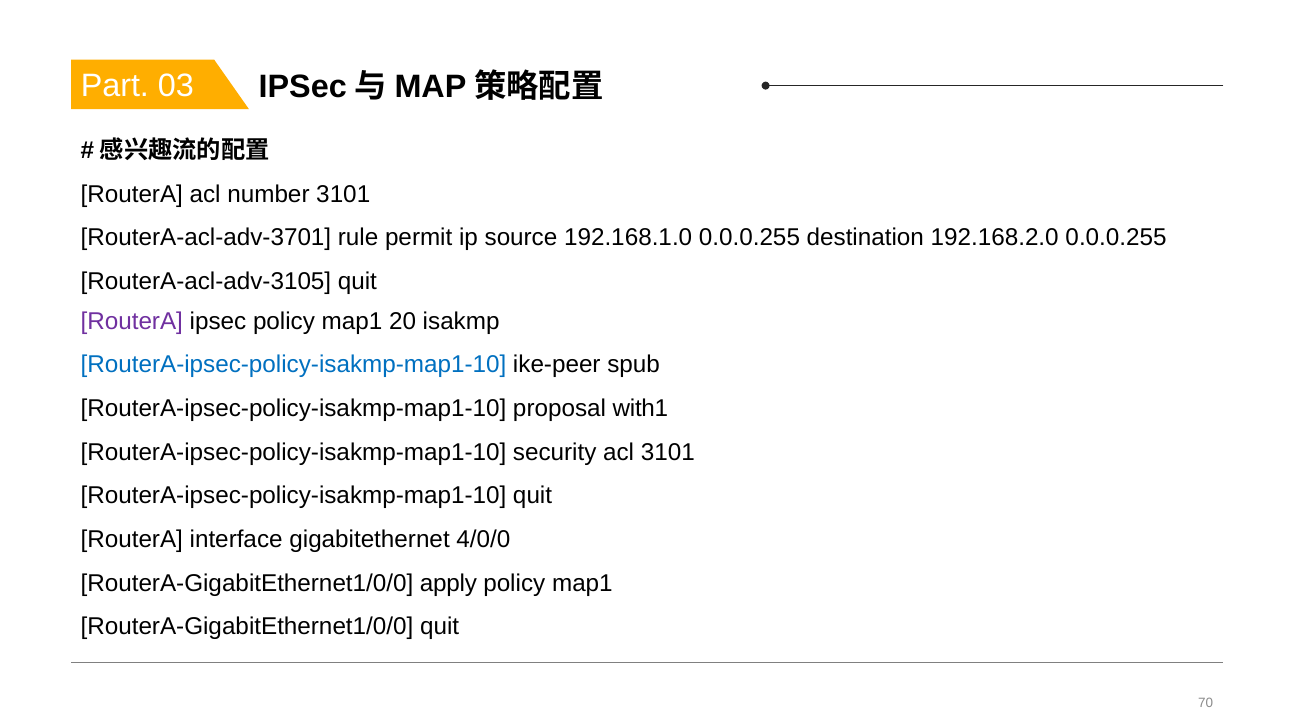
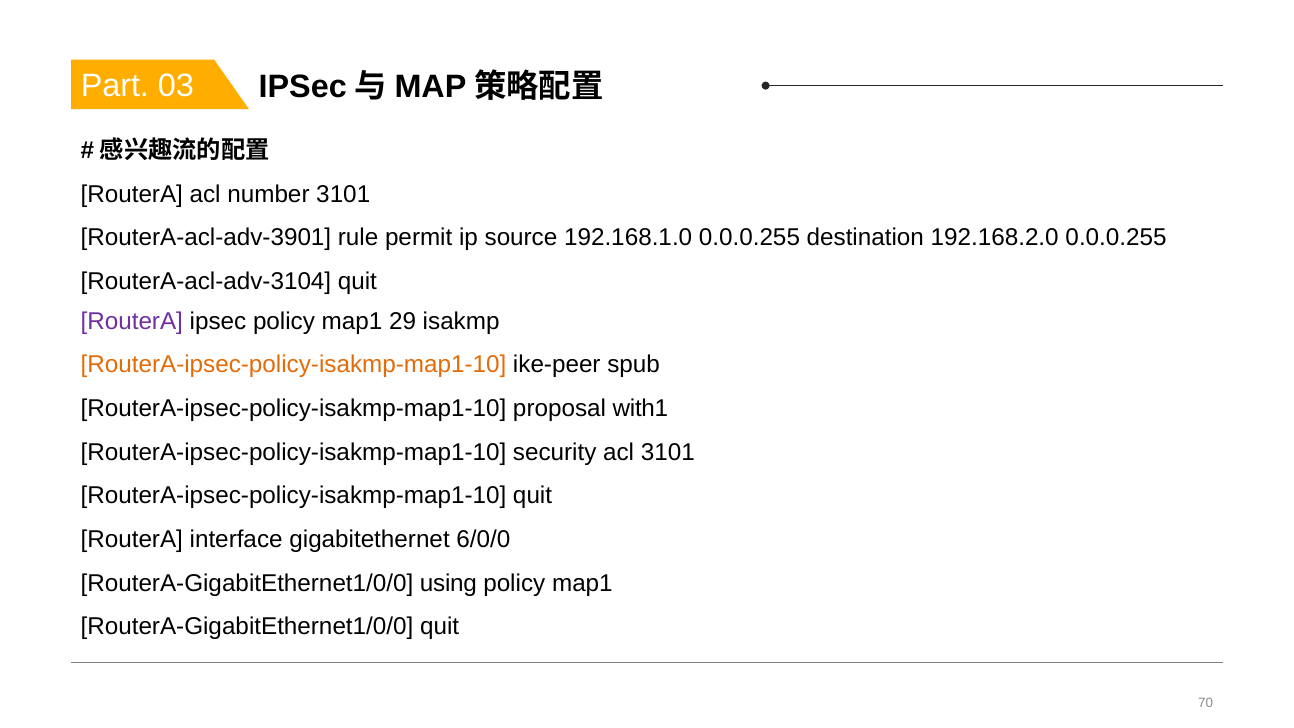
RouterA-acl-adv-3701: RouterA-acl-adv-3701 -> RouterA-acl-adv-3901
RouterA-acl-adv-3105: RouterA-acl-adv-3105 -> RouterA-acl-adv-3104
20: 20 -> 29
RouterA-ipsec-policy-isakmp-map1-10 at (293, 365) colour: blue -> orange
4/0/0: 4/0/0 -> 6/0/0
apply: apply -> using
